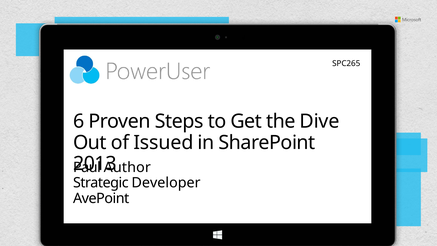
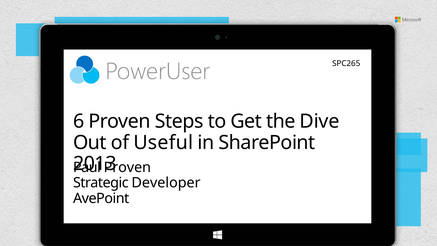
Issued: Issued -> Useful
Author at (127, 167): Author -> Proven
